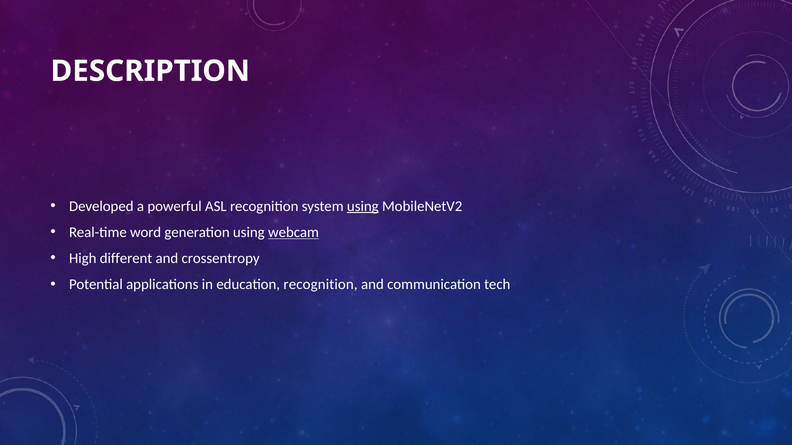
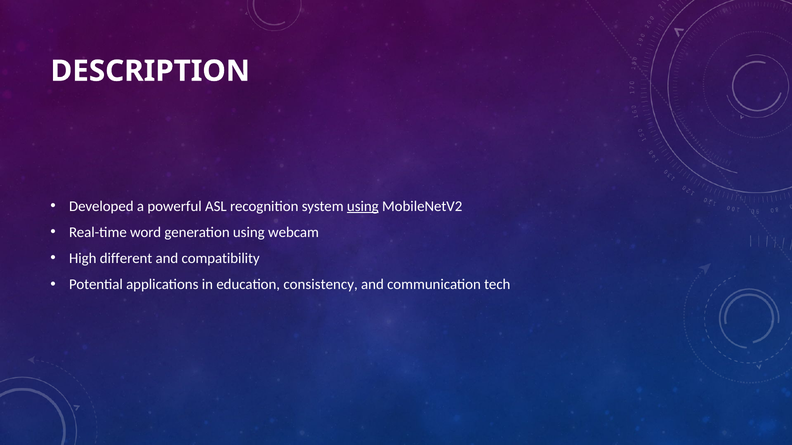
webcam underline: present -> none
crossentropy: crossentropy -> compatibility
education recognition: recognition -> consistency
